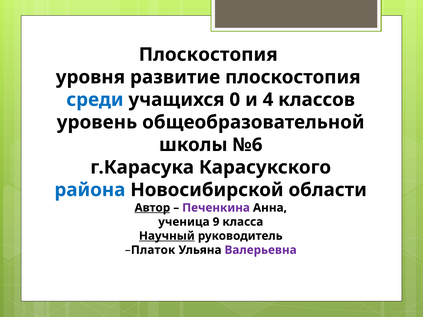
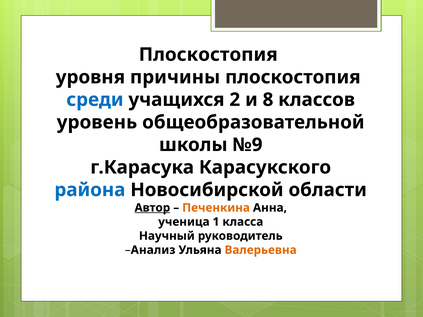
развитие: развитие -> причины
0: 0 -> 2
4: 4 -> 8
№6: №6 -> №9
Печенкина colour: purple -> orange
9: 9 -> 1
Научный underline: present -> none
Платок: Платок -> Анализ
Валерьевна colour: purple -> orange
